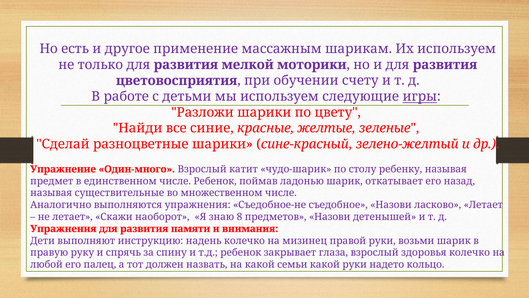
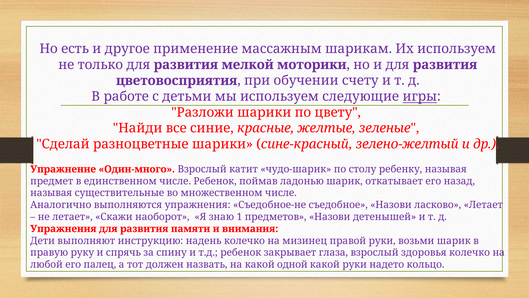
8: 8 -> 1
семьи: семьи -> одной
